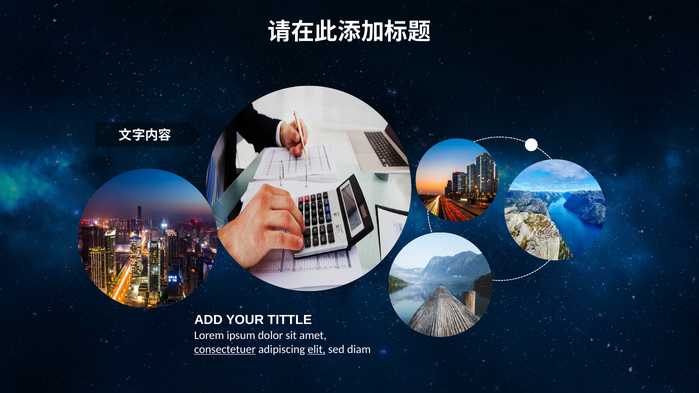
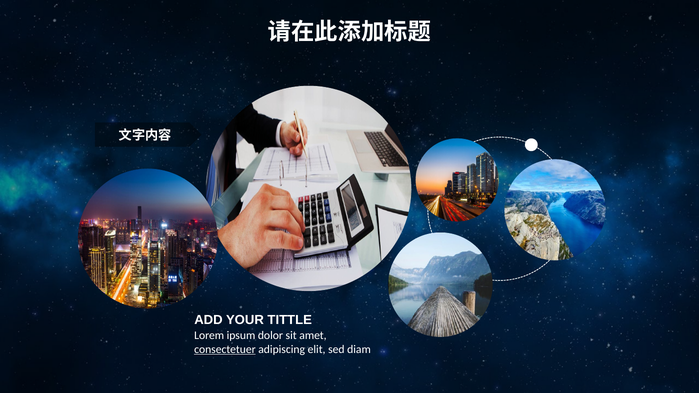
elit underline: present -> none
